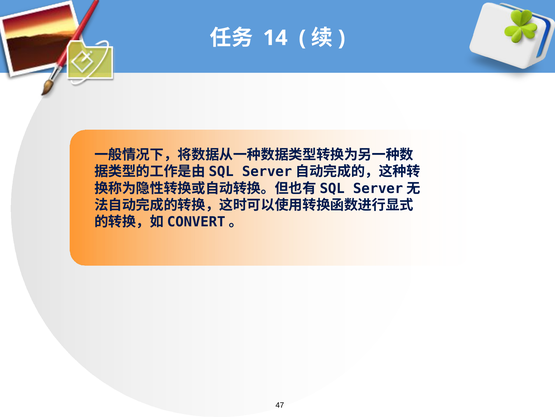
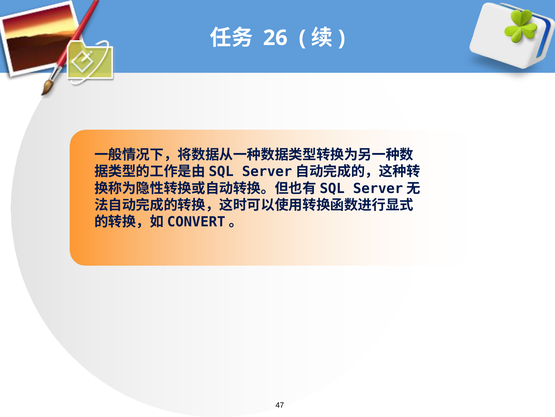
14: 14 -> 26
